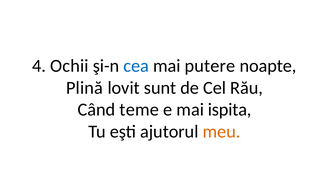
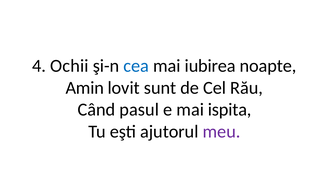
putere: putere -> iubirea
Plină: Plină -> Amin
teme: teme -> pasul
meu colour: orange -> purple
